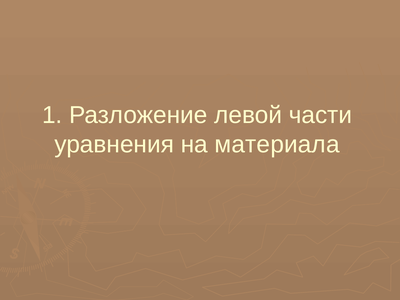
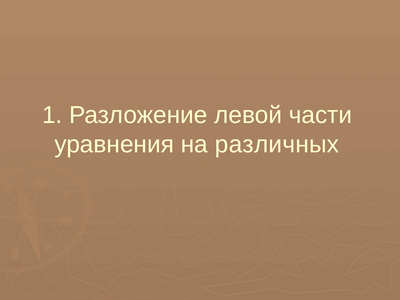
материала: материала -> различных
